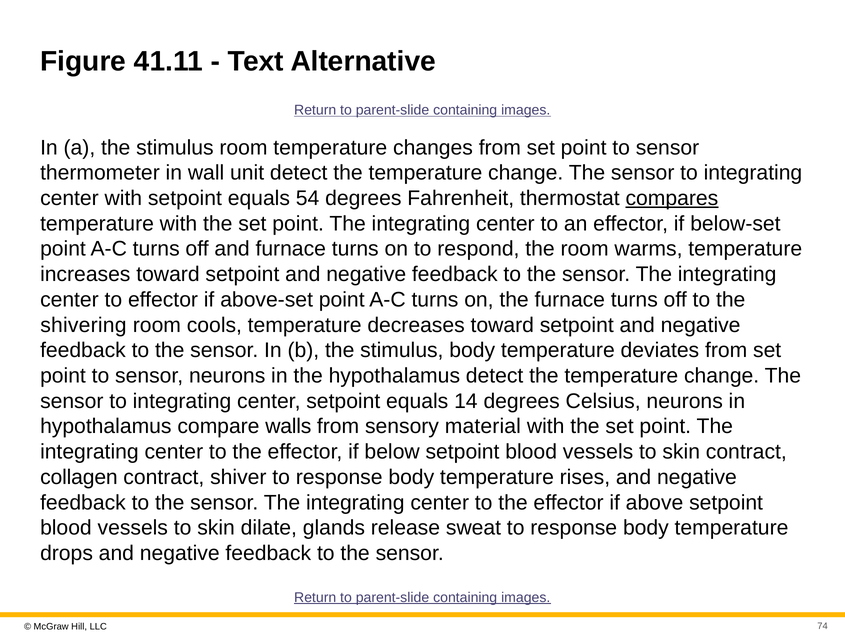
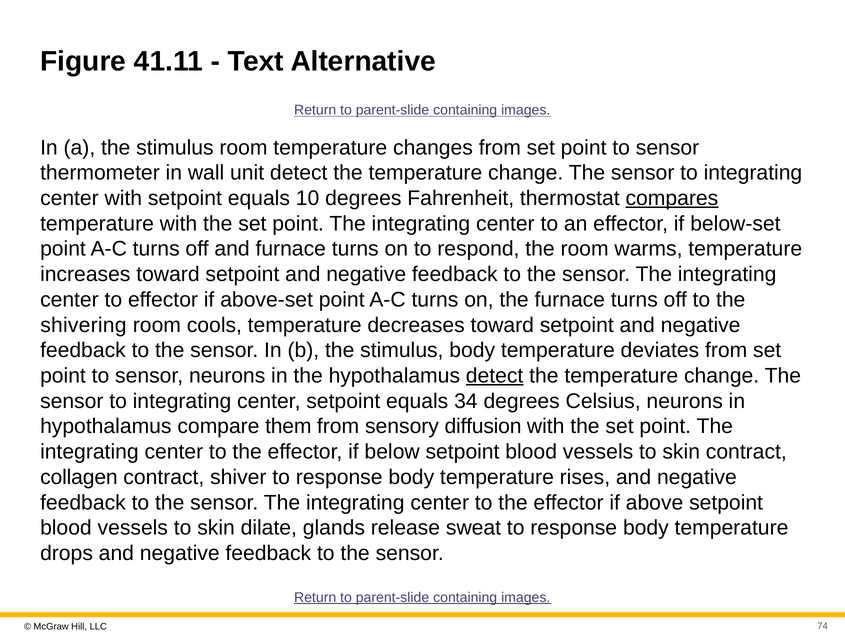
54: 54 -> 10
detect at (495, 376) underline: none -> present
14: 14 -> 34
walls: walls -> them
material: material -> diffusion
